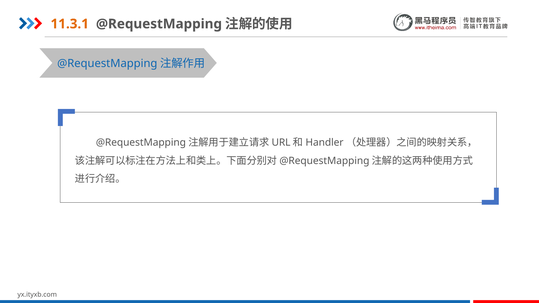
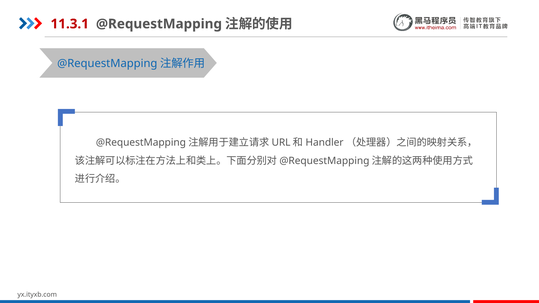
11.3.1 colour: orange -> red
